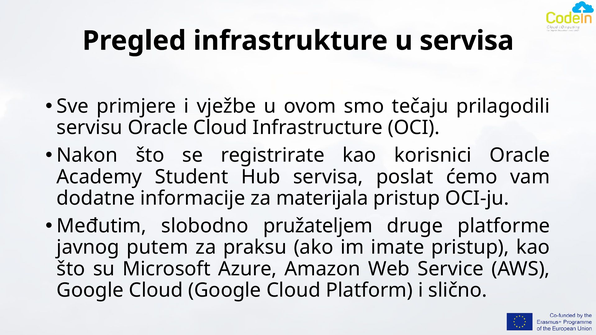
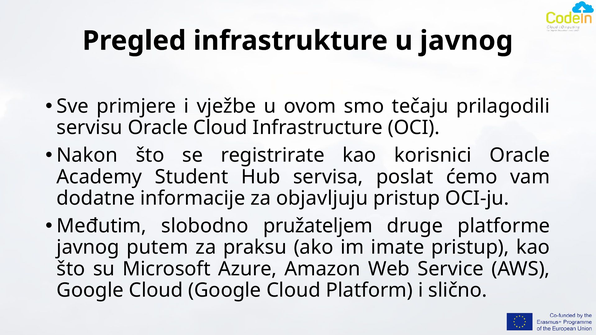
u servisa: servisa -> javnog
materijala: materijala -> objavljuju
